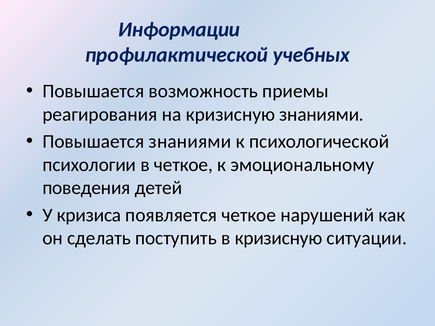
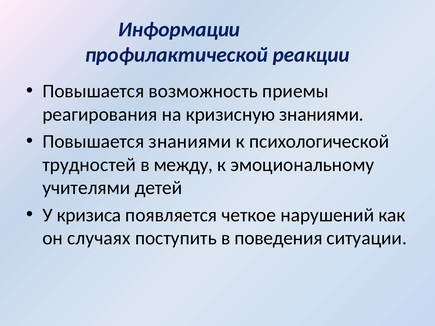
учебных: учебных -> реакции
психологии: психологии -> трудностей
в четкое: четкое -> между
поведения: поведения -> учителями
сделать: сделать -> случаях
в кризисную: кризисную -> поведения
